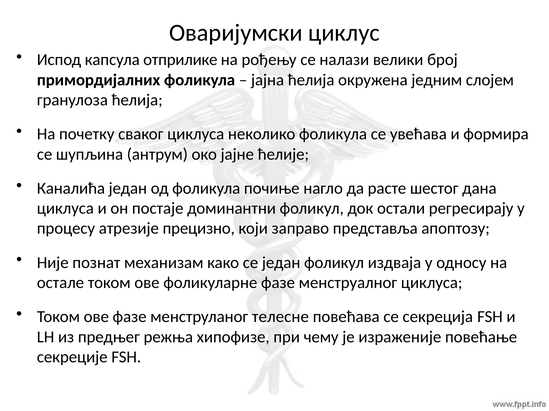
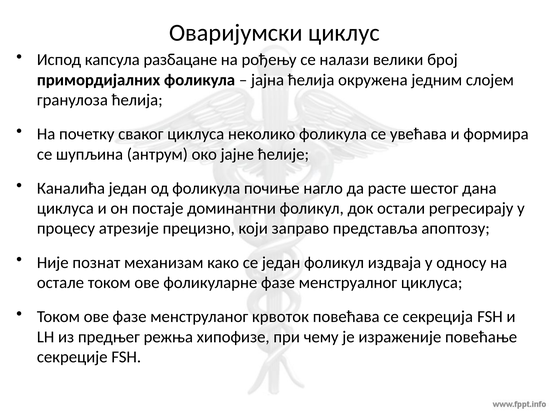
отприлике: отприлике -> разбацане
телесне: телесне -> крвоток
